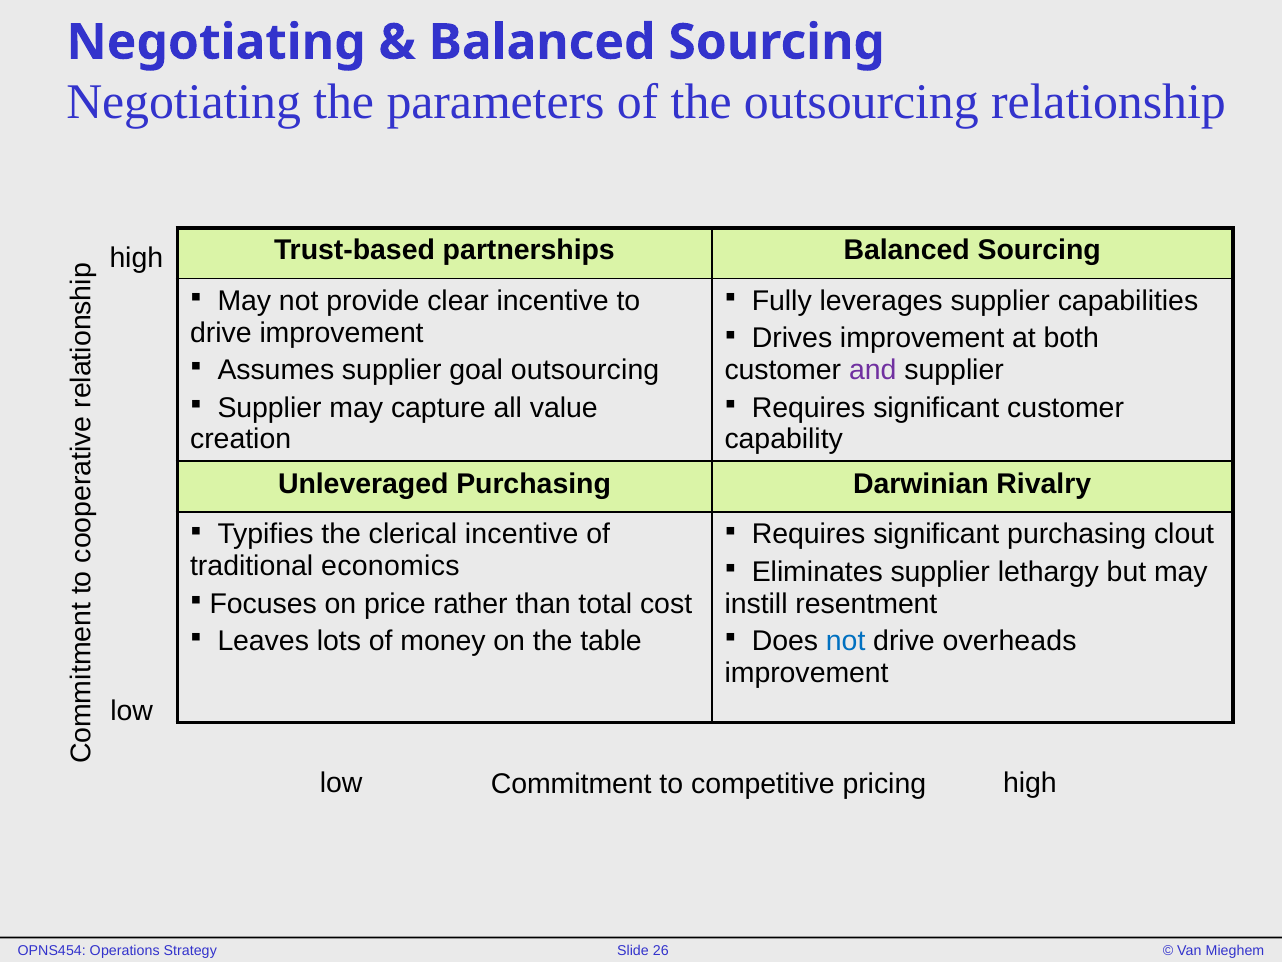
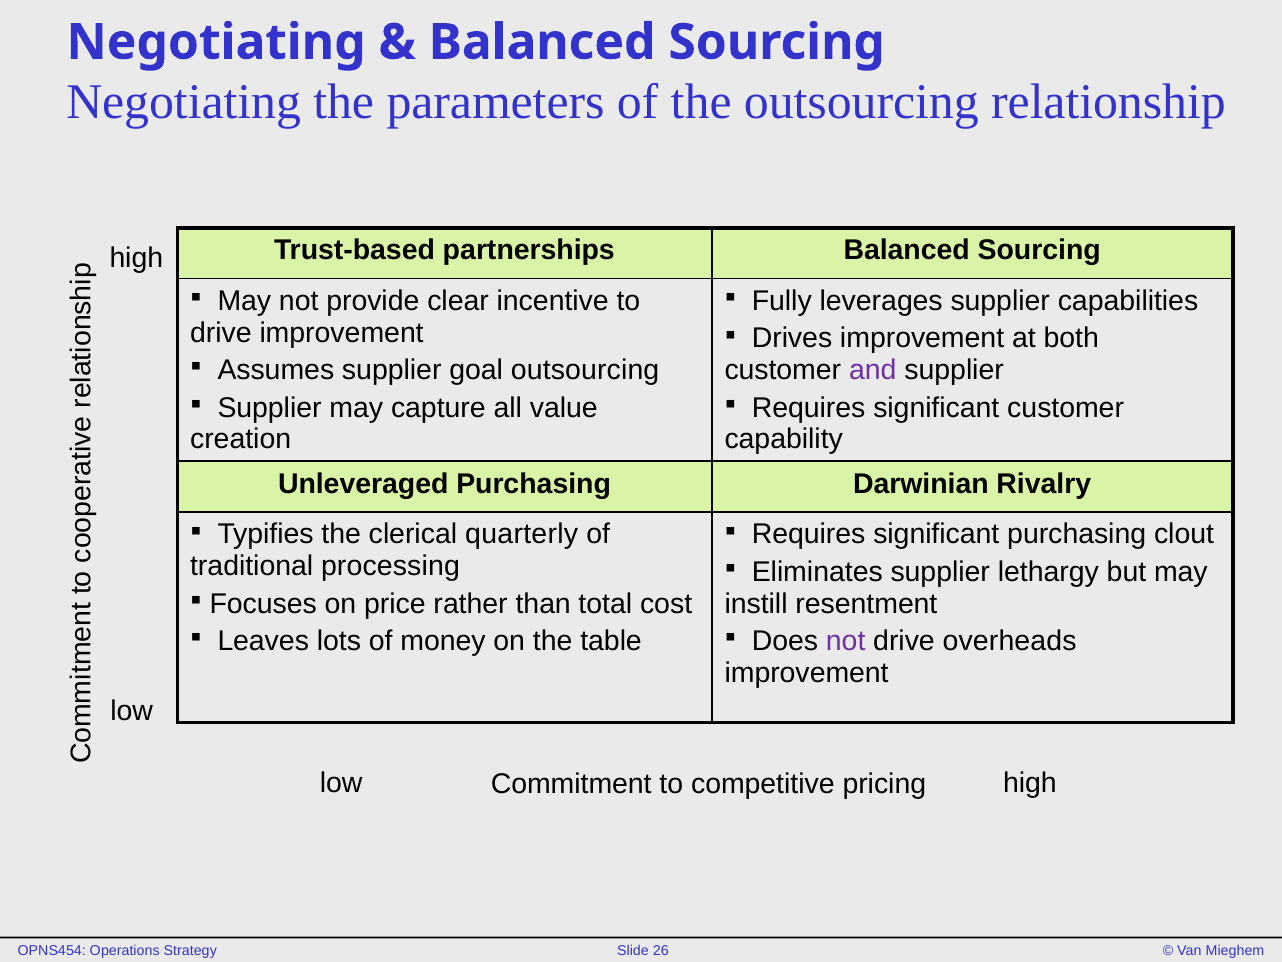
clerical incentive: incentive -> quarterly
economics: economics -> processing
not at (846, 641) colour: blue -> purple
